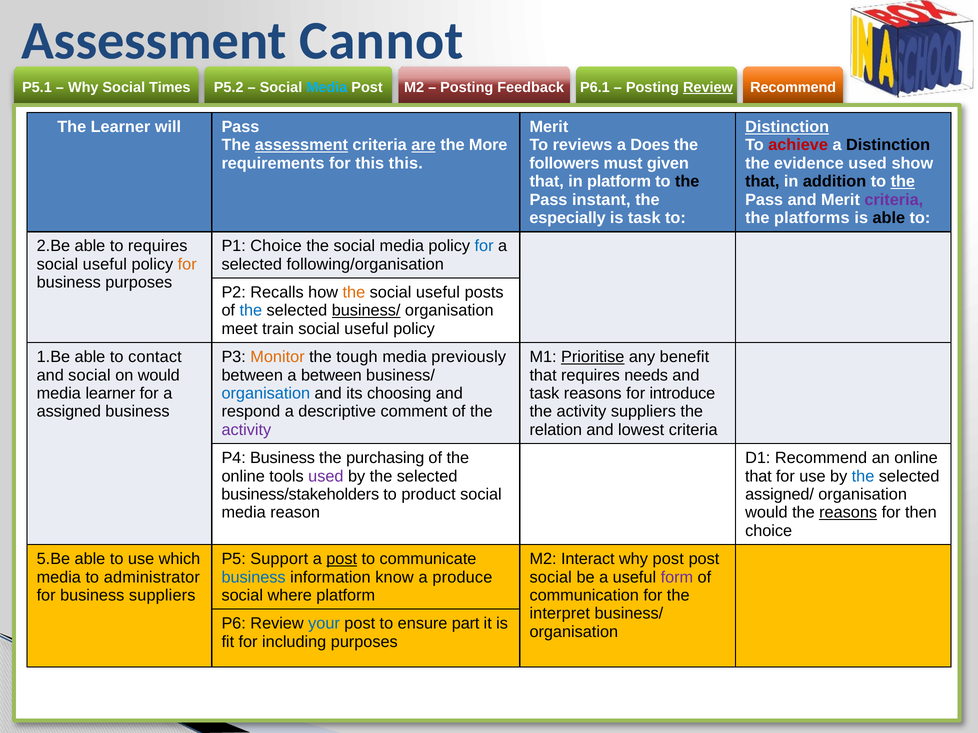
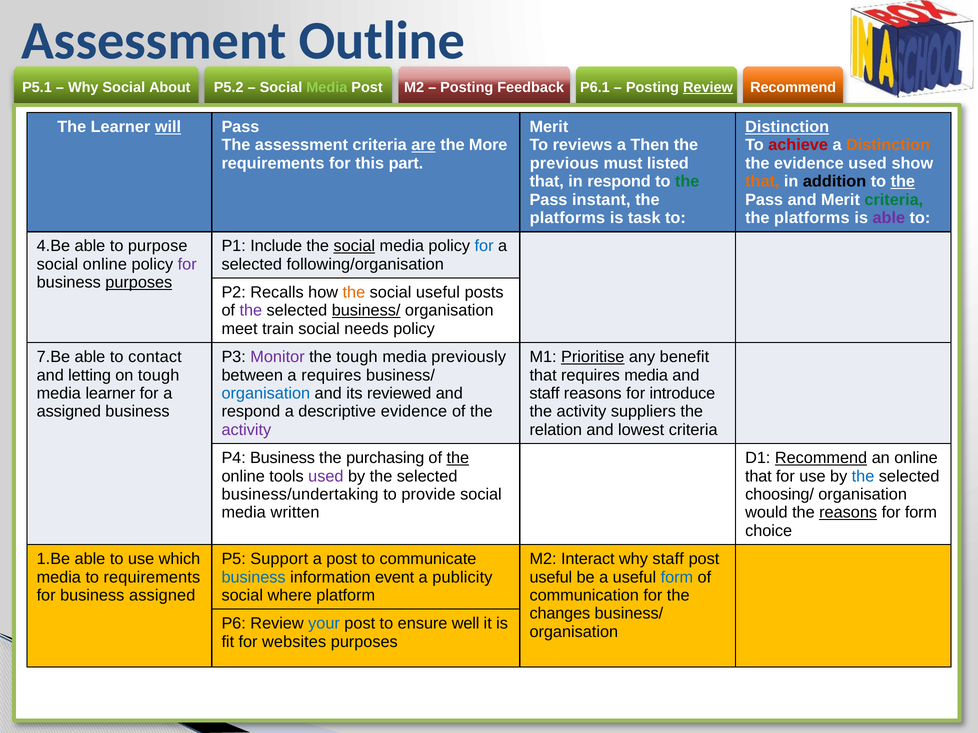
Cannot: Cannot -> Outline
Times: Times -> About
Media at (327, 87) colour: light blue -> light green
will underline: none -> present
assessment at (301, 145) underline: present -> none
Does: Does -> Then
Distinction at (888, 145) colour: black -> orange
this this: this -> part
followers: followers -> previous
given: given -> listed
in platform: platform -> respond
the at (687, 182) colour: black -> green
that at (762, 182) colour: black -> orange
criteria at (894, 200) colour: purple -> green
especially at (568, 218): especially -> platforms
able at (889, 218) colour: black -> purple
2.Be: 2.Be -> 4.Be
to requires: requires -> purpose
P1 Choice: Choice -> Include
social at (354, 246) underline: none -> present
useful at (105, 264): useful -> online
for at (187, 264) colour: orange -> purple
purposes at (139, 283) underline: none -> present
the at (251, 311) colour: blue -> purple
useful at (366, 329): useful -> needs
1.Be: 1.Be -> 7.Be
Monitor colour: orange -> purple
and social: social -> letting
on would: would -> tough
a between: between -> requires
requires needs: needs -> media
choosing: choosing -> reviewed
task at (544, 394): task -> staff
descriptive comment: comment -> evidence
the at (458, 458) underline: none -> present
Recommend at (821, 458) underline: none -> present
business/stakeholders: business/stakeholders -> business/undertaking
product: product -> provide
assigned/: assigned/ -> choosing/
reason: reason -> written
for then: then -> form
5.Be: 5.Be -> 1.Be
post at (342, 559) underline: present -> none
why post: post -> staff
to administrator: administrator -> requirements
know: know -> event
produce: produce -> publicity
social at (551, 578): social -> useful
form at (677, 578) colour: purple -> blue
business suppliers: suppliers -> assigned
interpret: interpret -> changes
part: part -> well
including: including -> websites
